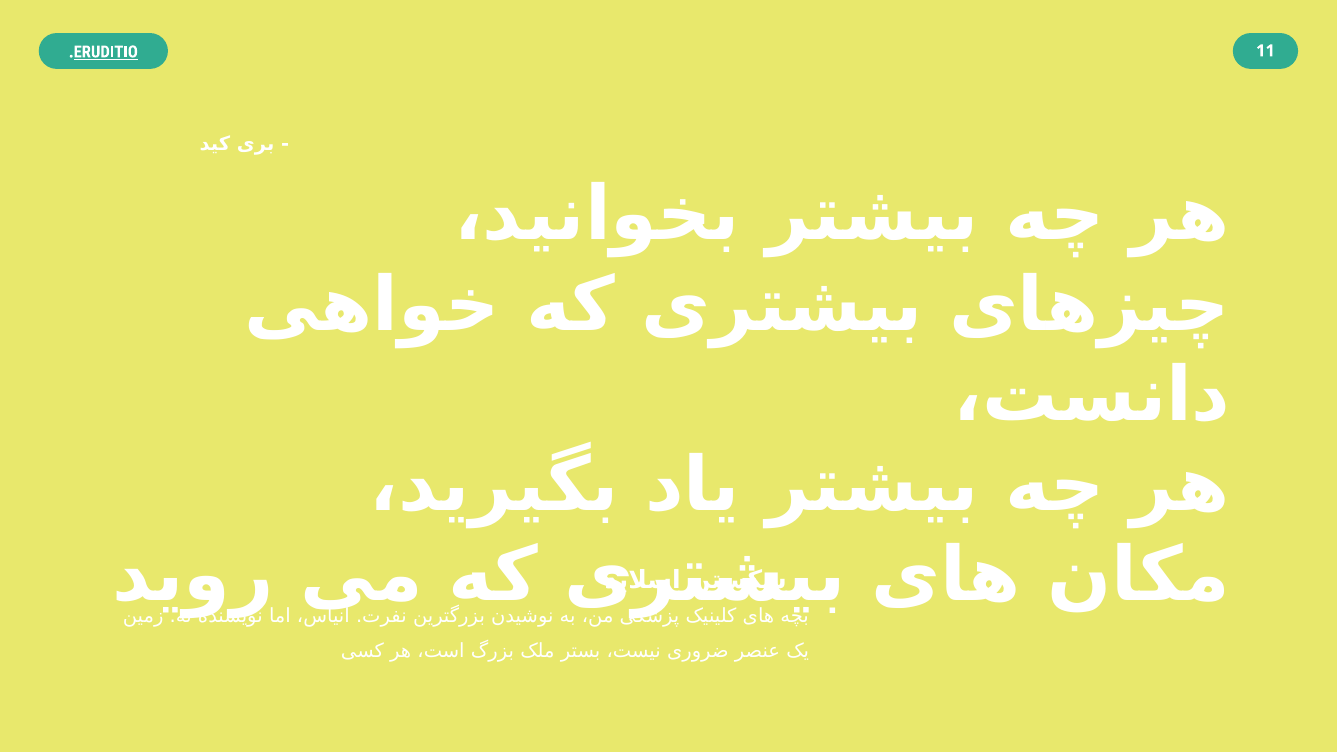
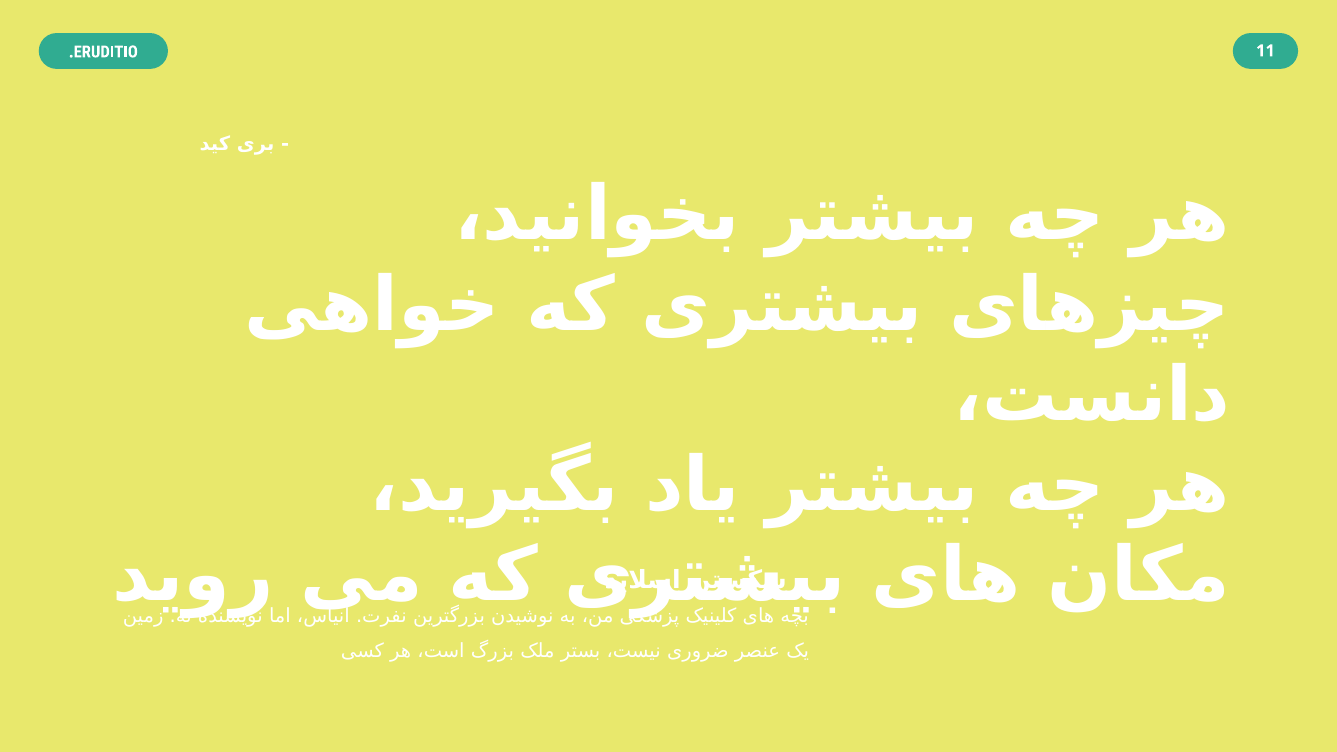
ERUDITIO underline: present -> none
